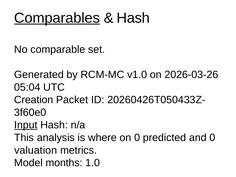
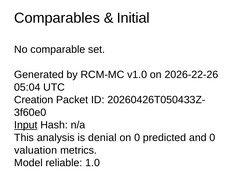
Comparables underline: present -> none
Hash at (133, 18): Hash -> Initial
2026-03-26: 2026-03-26 -> 2026-22-26
where: where -> denial
months: months -> reliable
